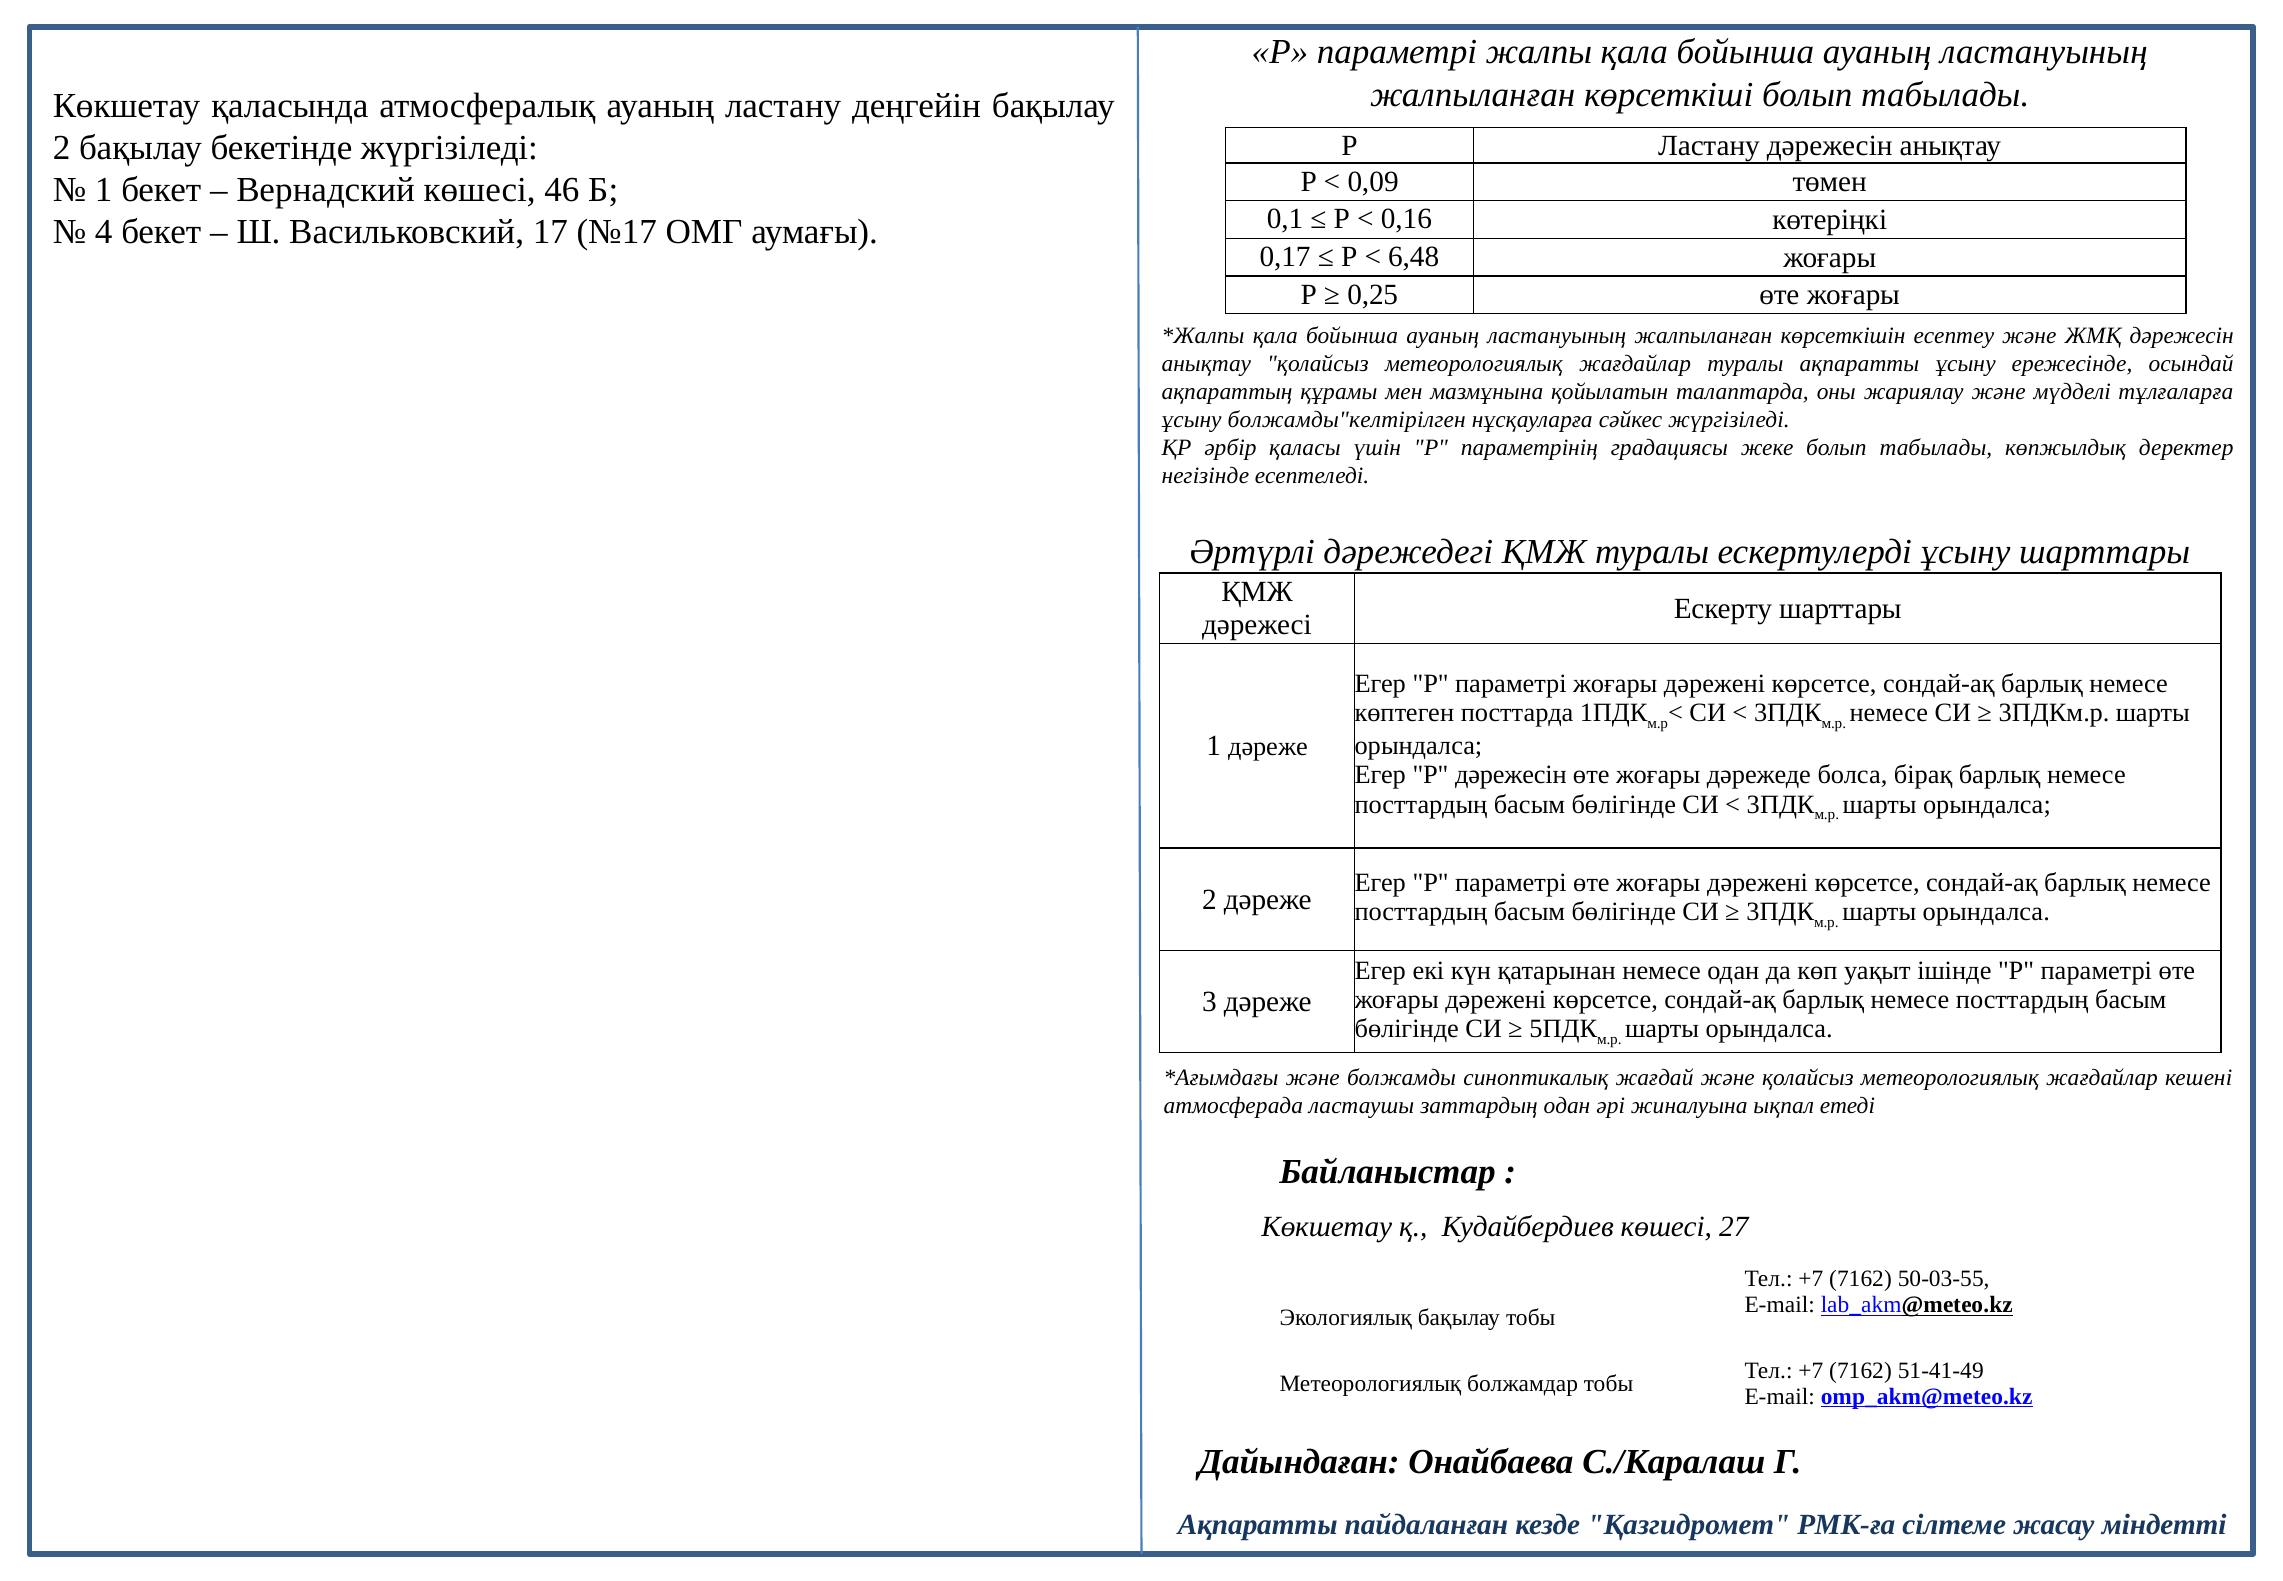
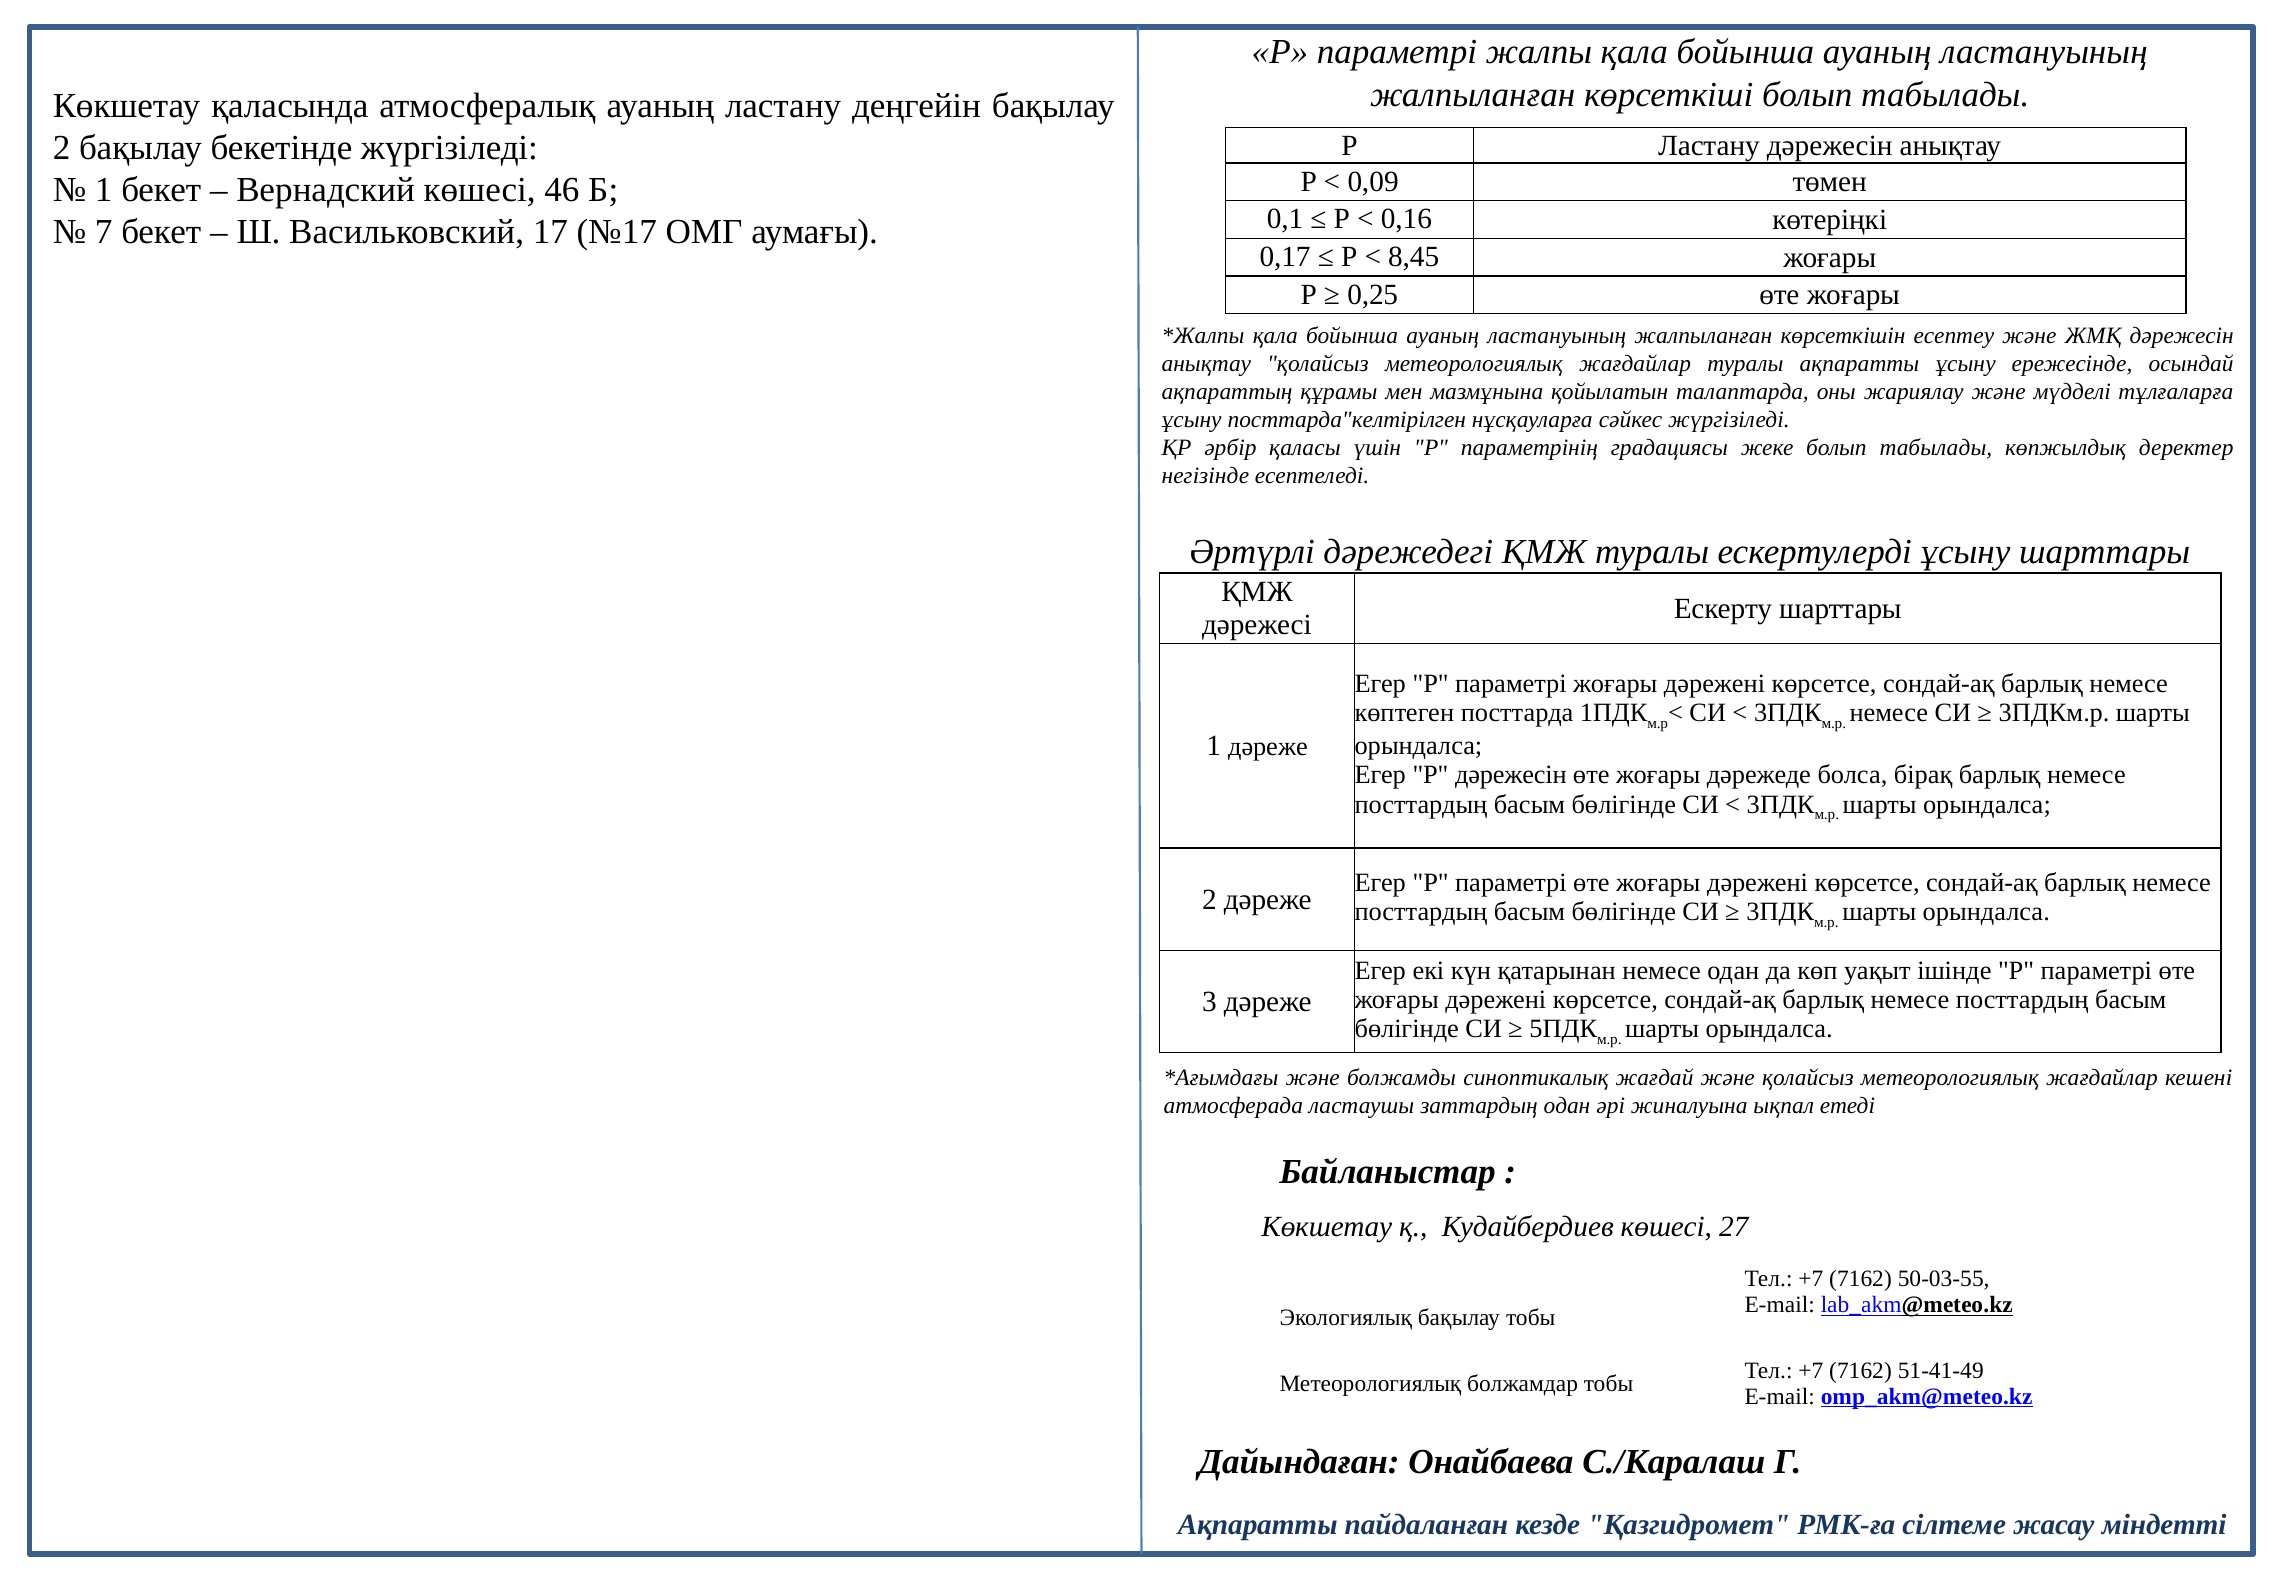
4: 4 -> 7
6,48: 6,48 -> 8,45
болжамды"келтірілген: болжамды"келтірілген -> посттарда"келтірілген
